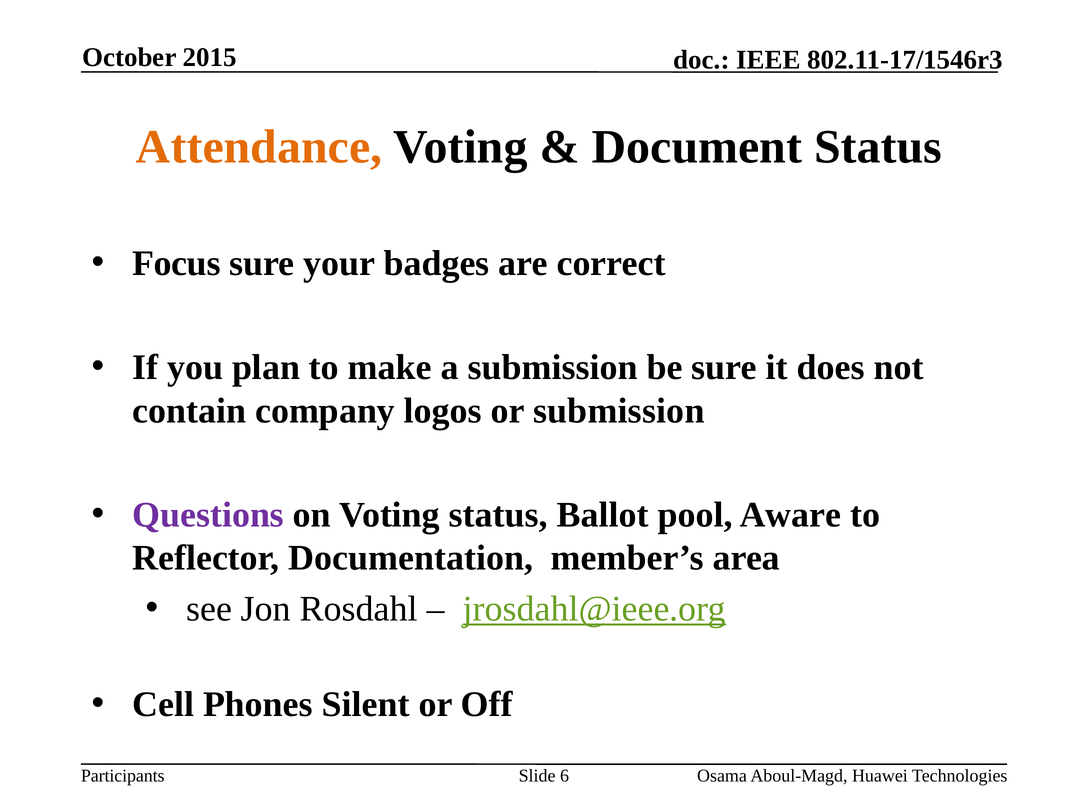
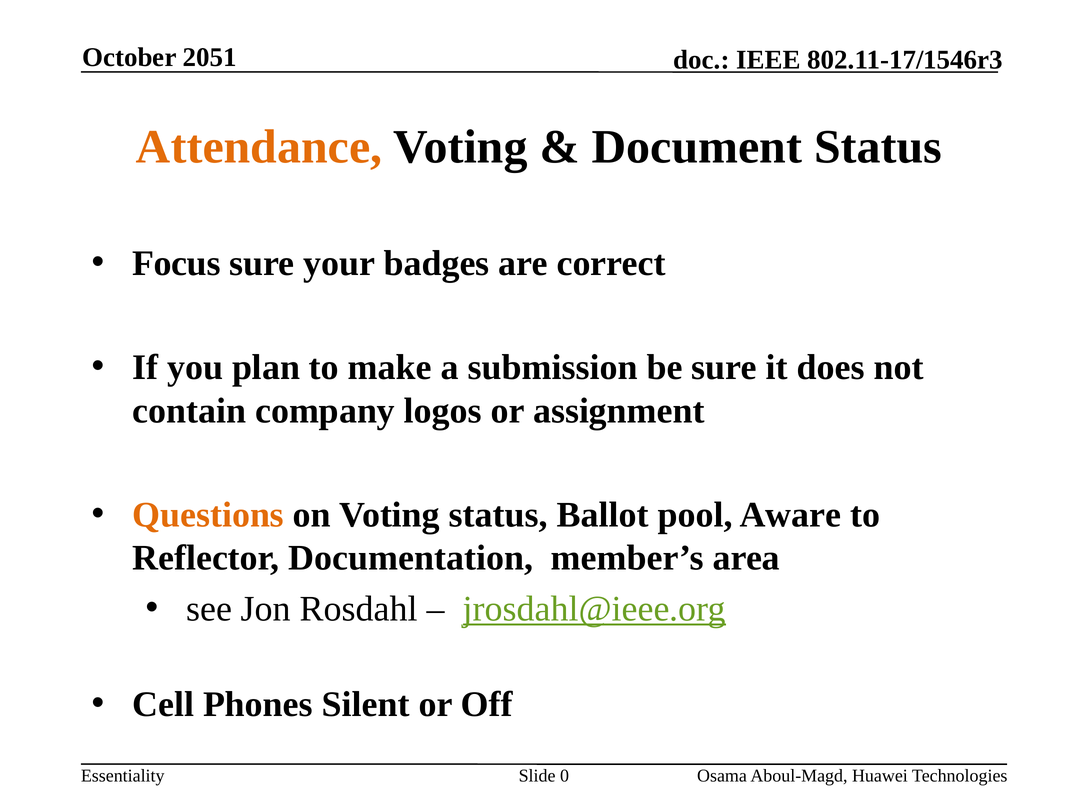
2015: 2015 -> 2051
or submission: submission -> assignment
Questions colour: purple -> orange
Participants: Participants -> Essentiality
6: 6 -> 0
